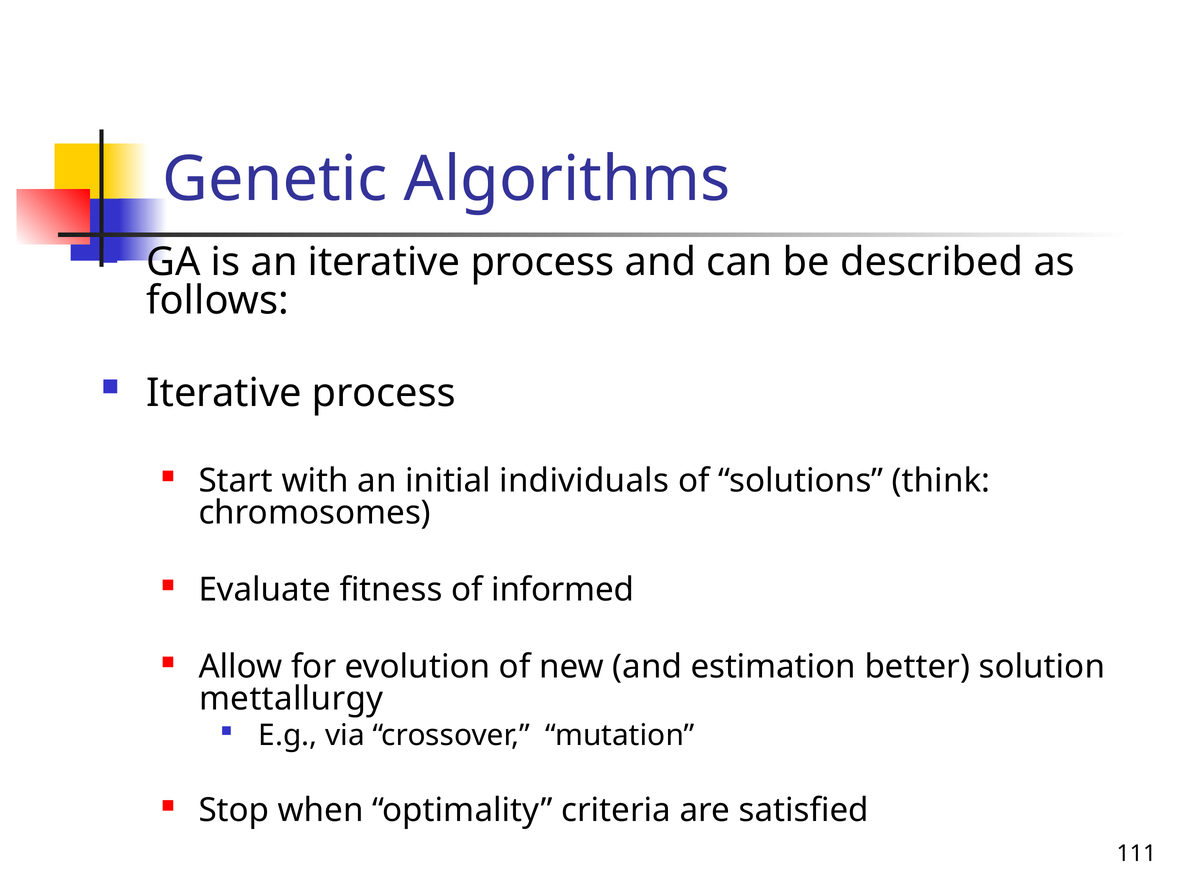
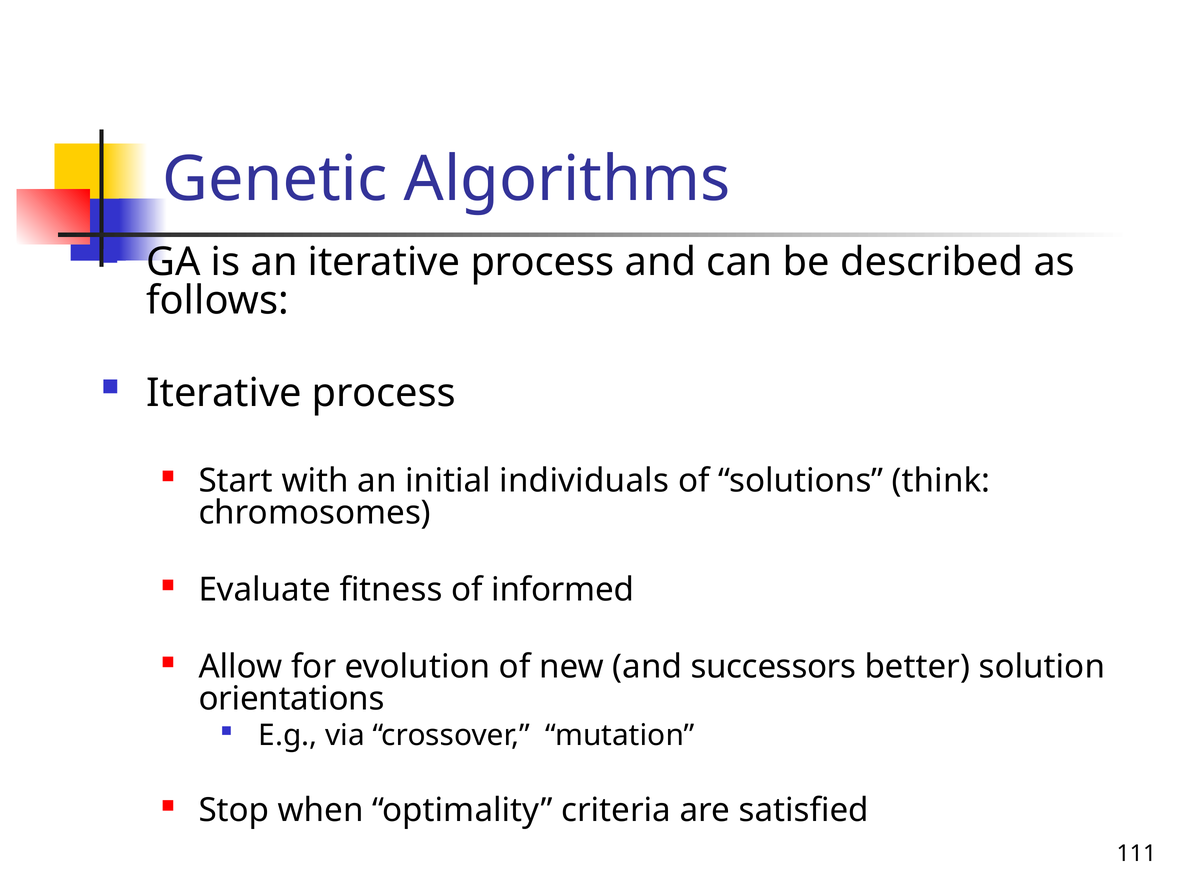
estimation: estimation -> successors
mettallurgy: mettallurgy -> orientations
